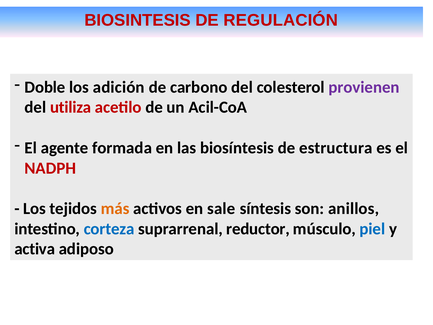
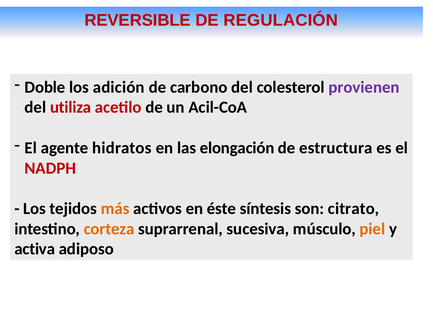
BIOSINTESIS: BIOSINTESIS -> REVERSIBLE
formada: formada -> hidratos
biosíntesis: biosíntesis -> elongación
sale: sale -> éste
anillos: anillos -> citrato
corteza colour: blue -> orange
reductor: reductor -> sucesiva
piel colour: blue -> orange
